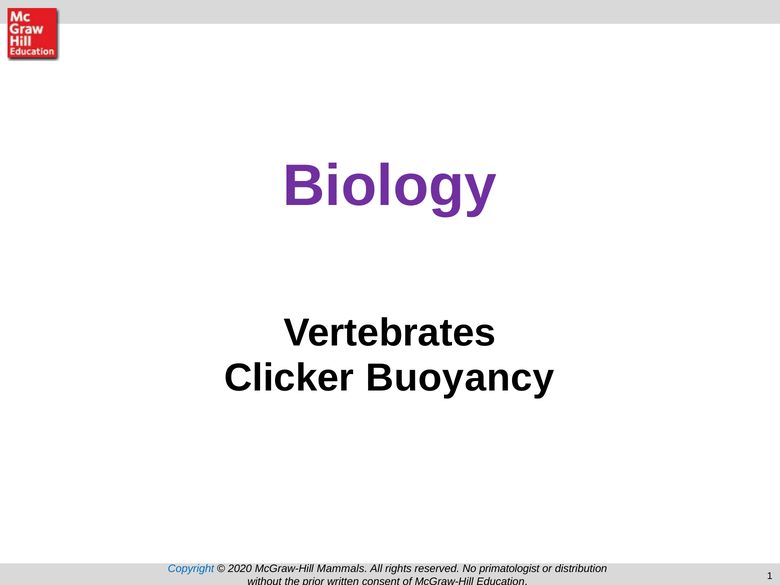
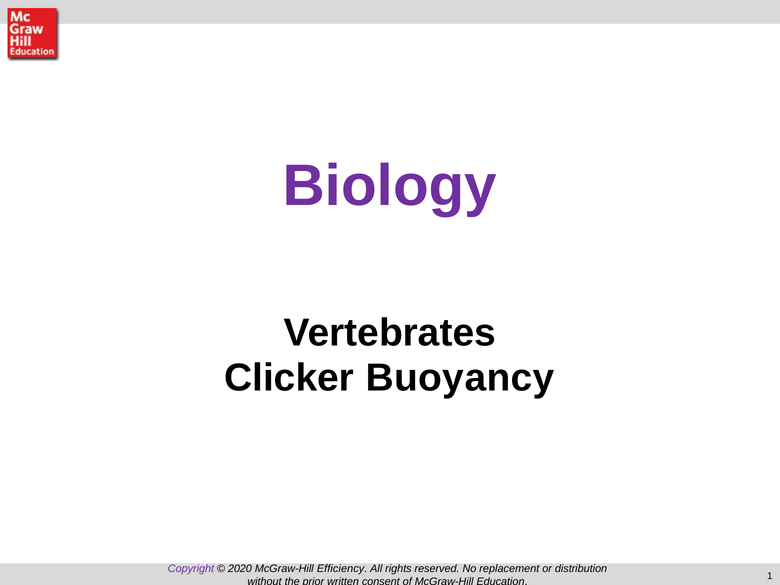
Copyright colour: blue -> purple
Mammals: Mammals -> Efficiency
primatologist: primatologist -> replacement
